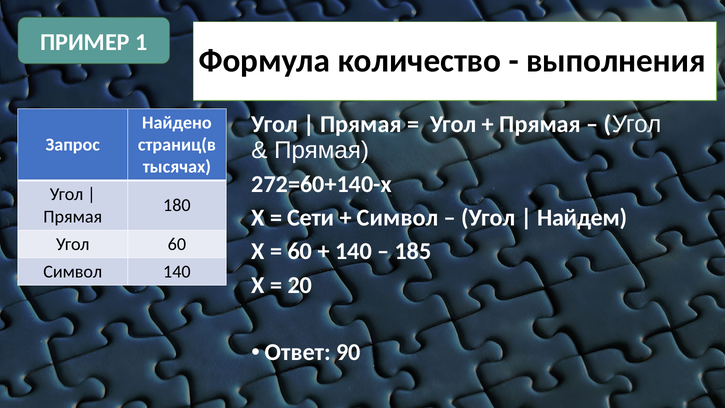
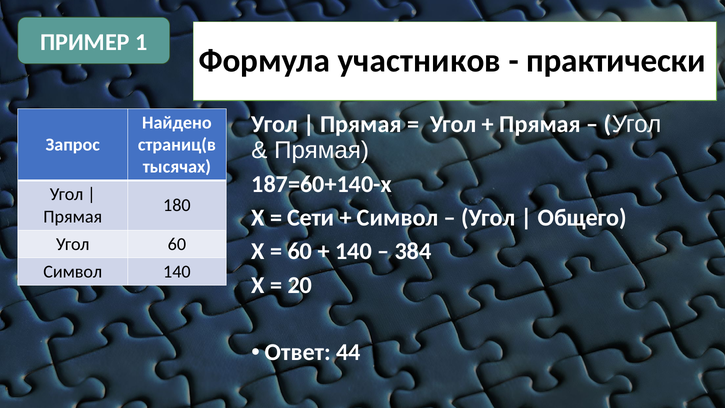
количество: количество -> участников
выполнения: выполнения -> практически
272=60+140-х: 272=60+140-х -> 187=60+140-х
Найдем: Найдем -> Общего
185: 185 -> 384
90: 90 -> 44
